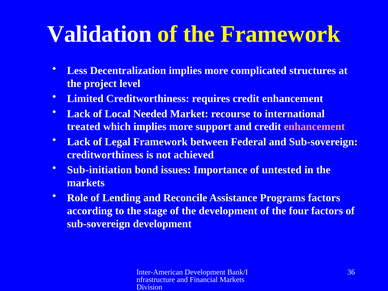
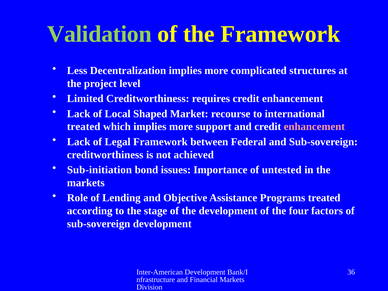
Validation colour: white -> light green
Needed: Needed -> Shaped
Reconcile: Reconcile -> Objective
Programs factors: factors -> treated
